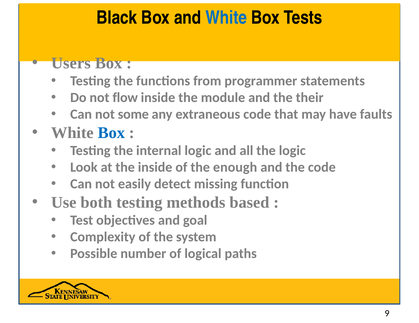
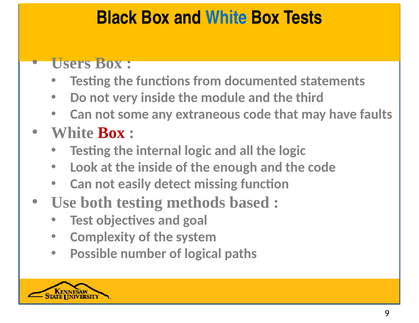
programmer: programmer -> documented
flow: flow -> very
their: their -> third
Box at (111, 133) colour: blue -> red
